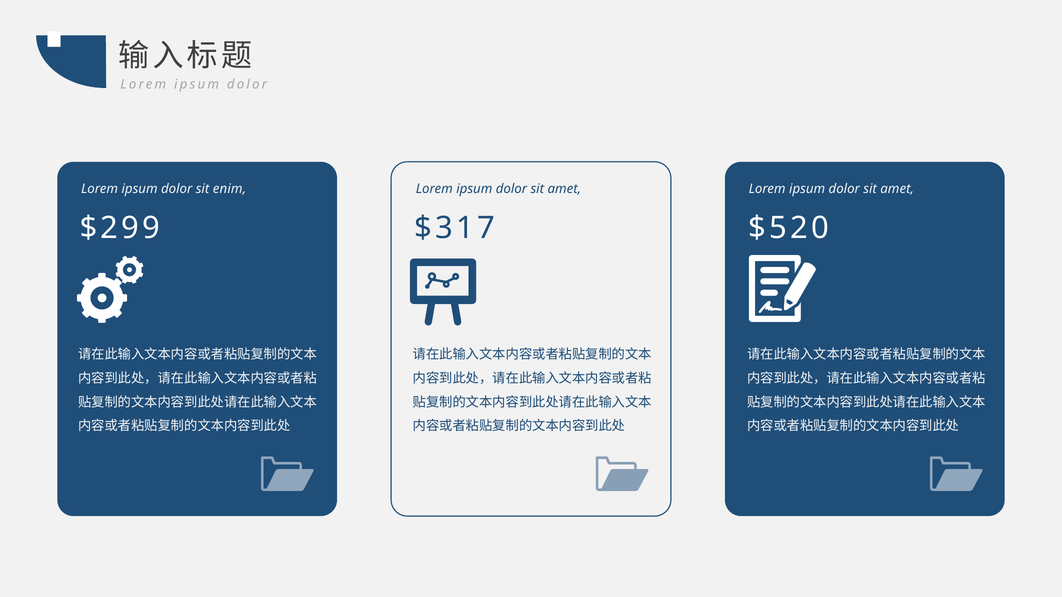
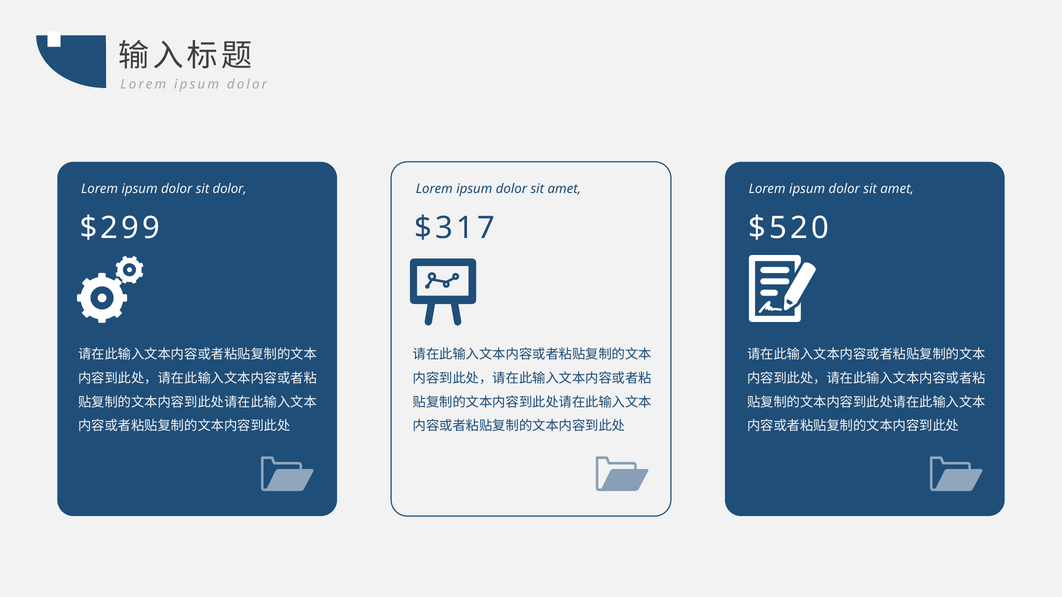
sit enim: enim -> dolor
